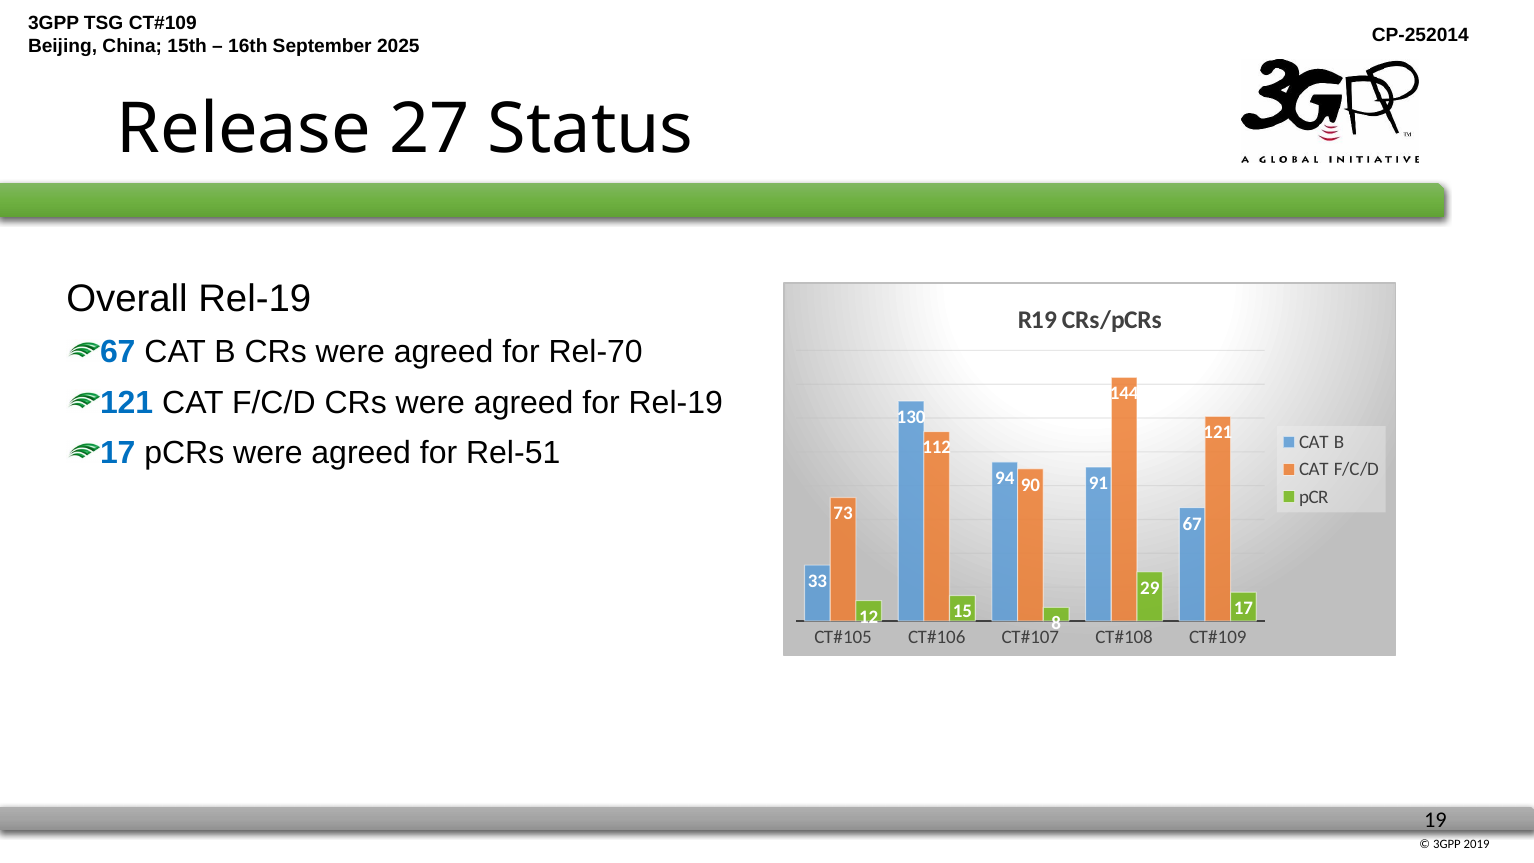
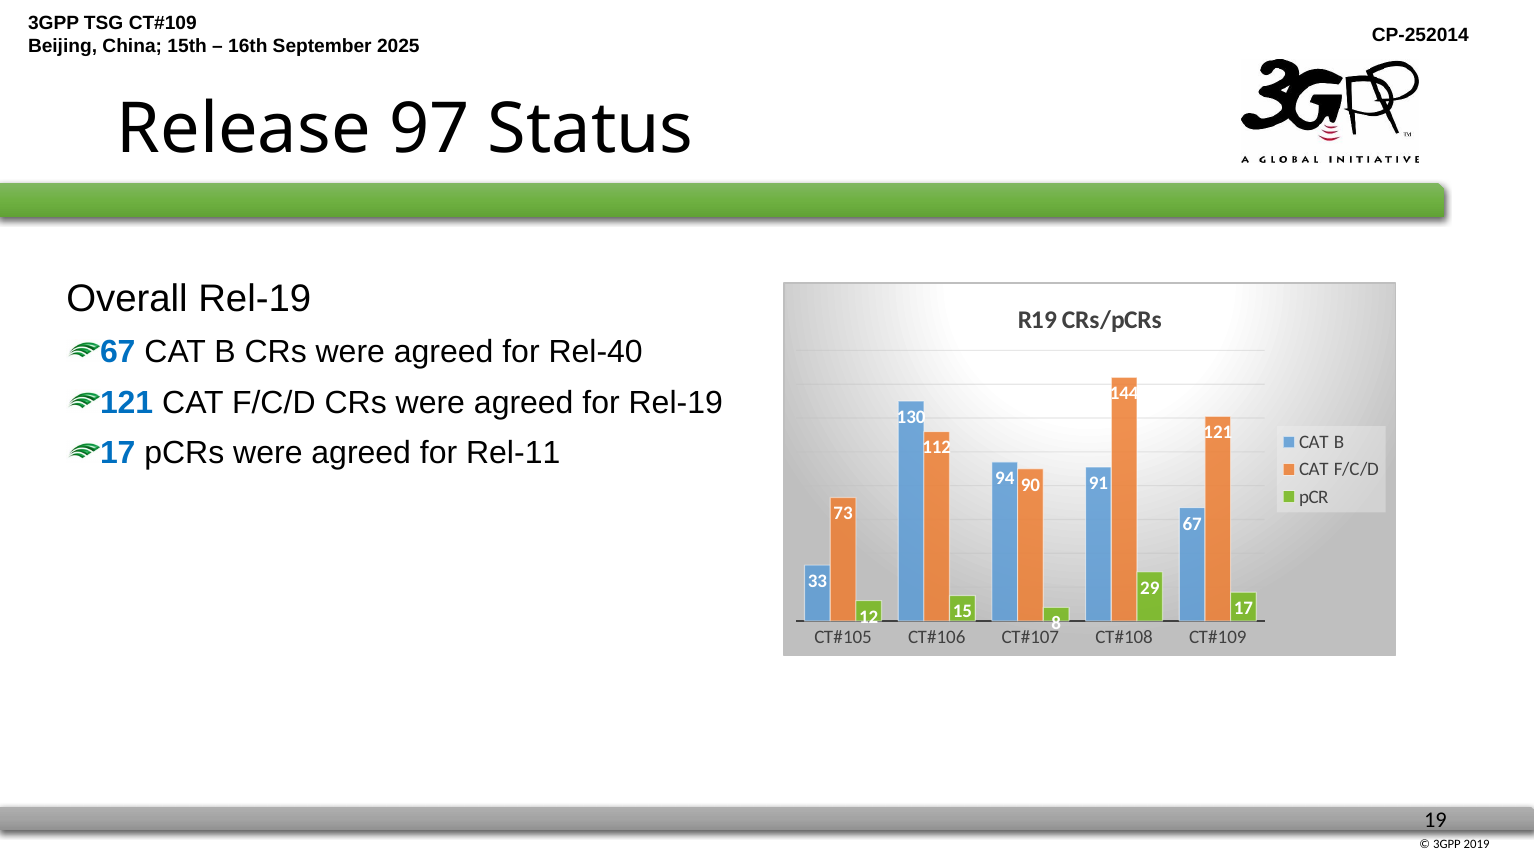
27: 27 -> 97
Rel-70: Rel-70 -> Rel-40
Rel-51: Rel-51 -> Rel-11
